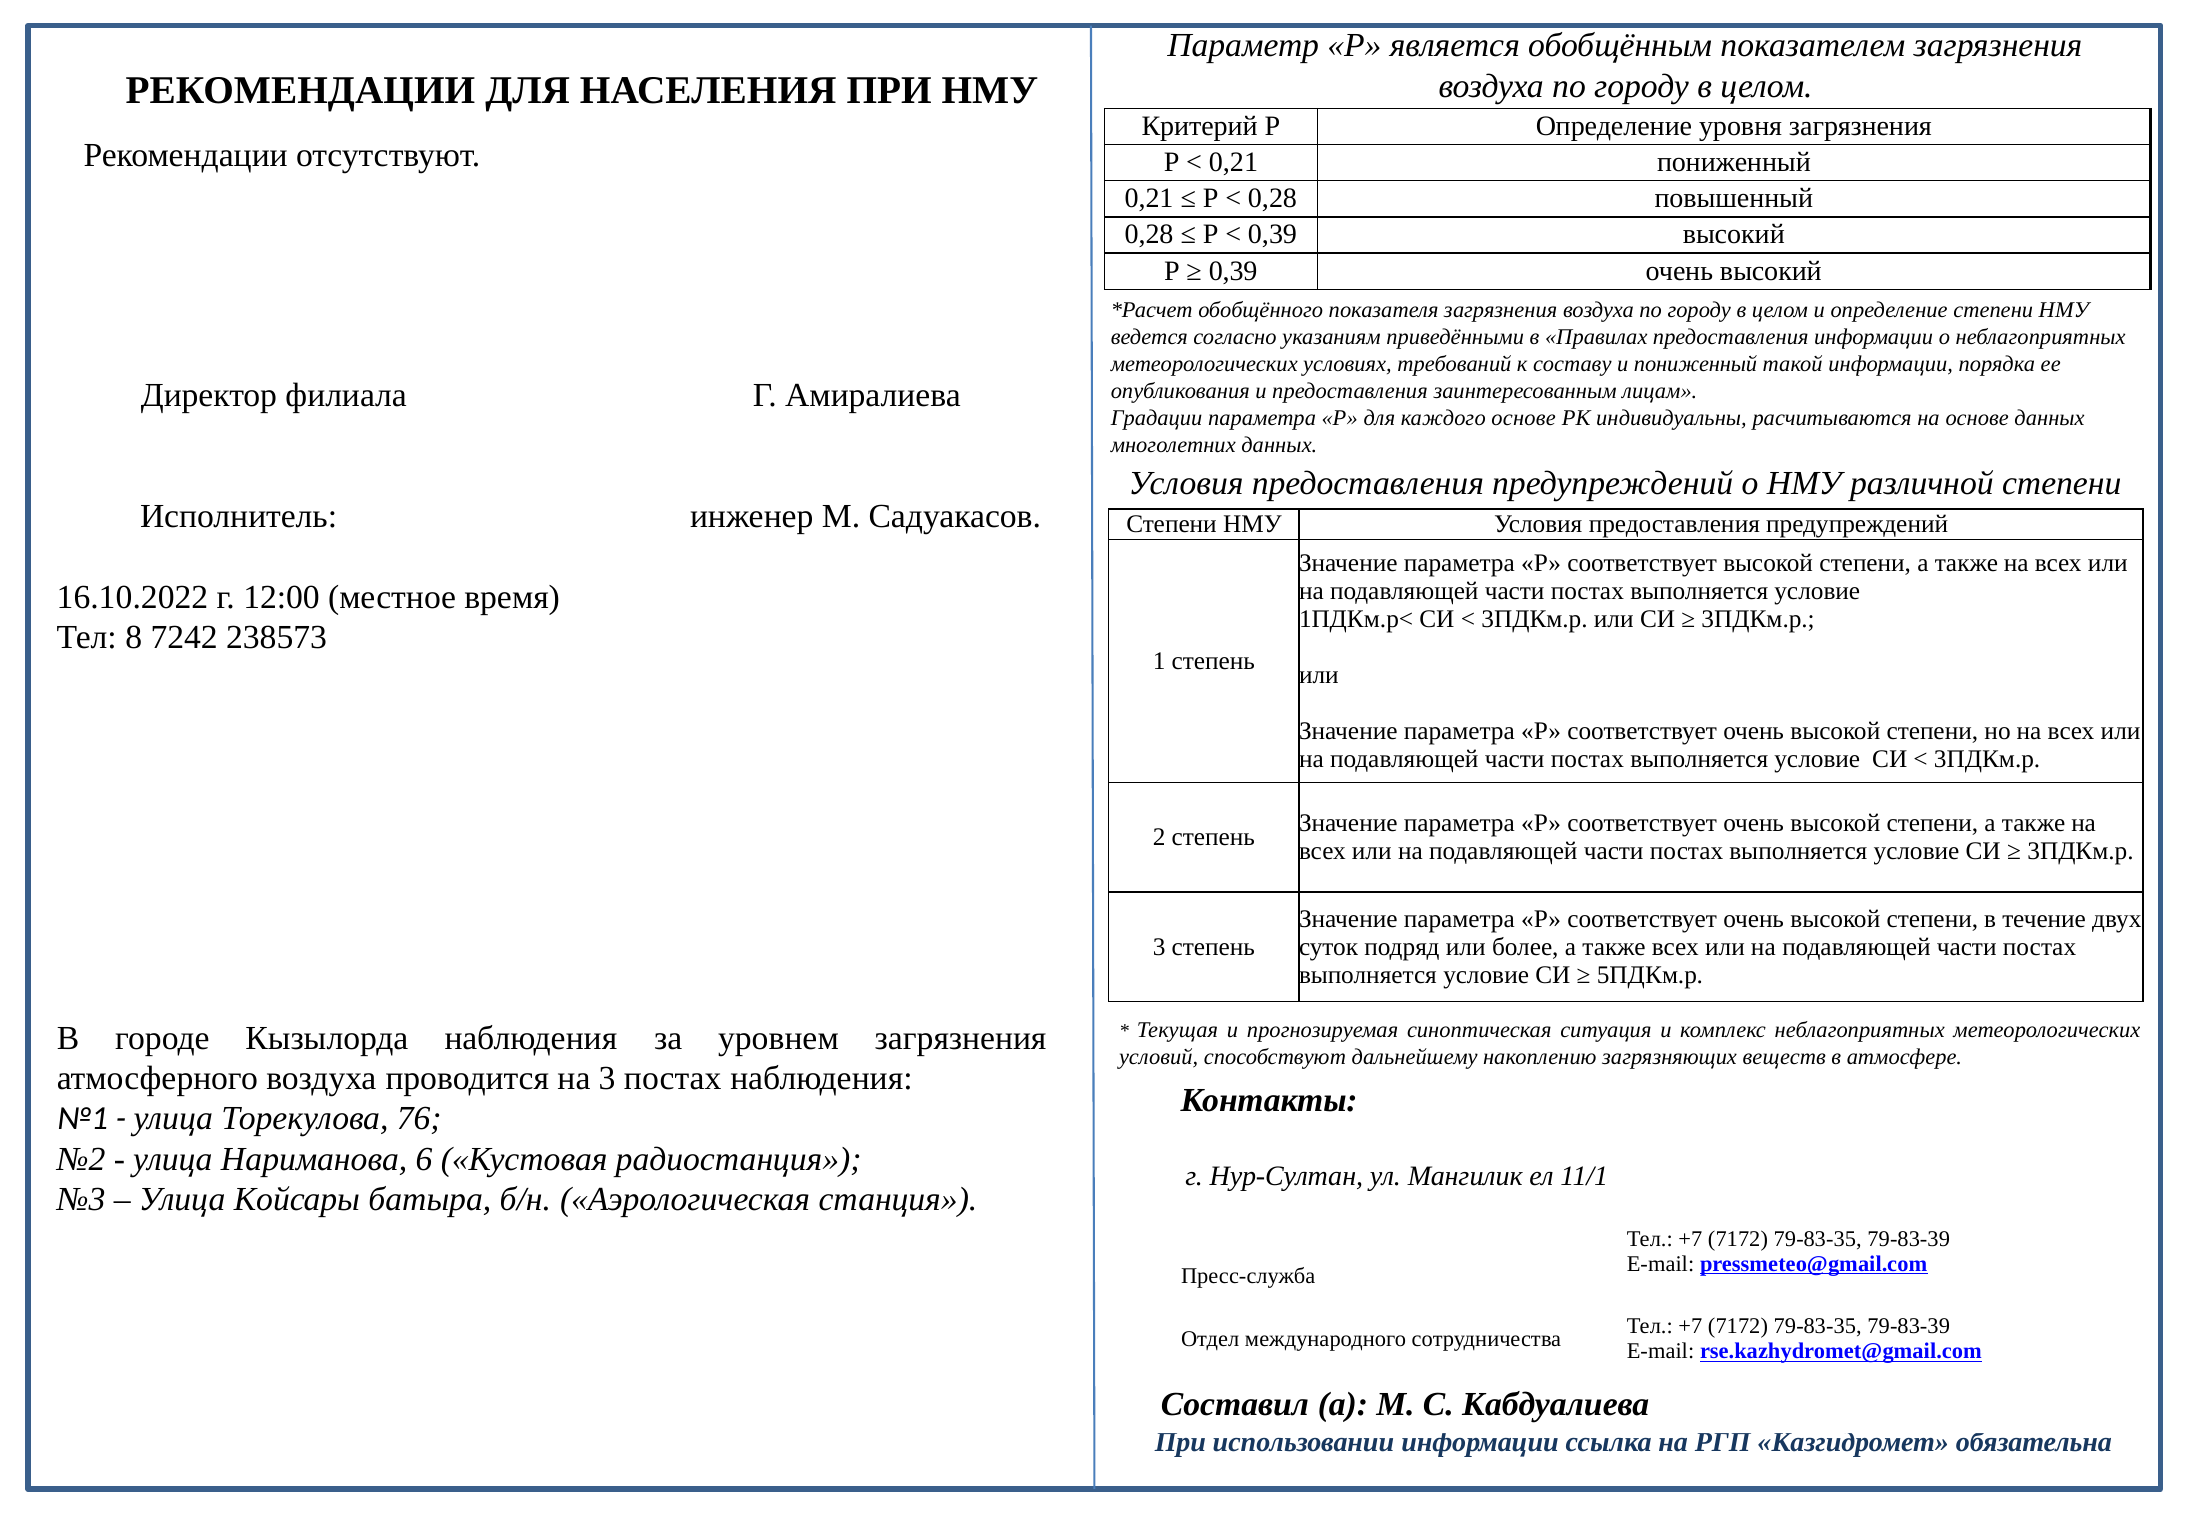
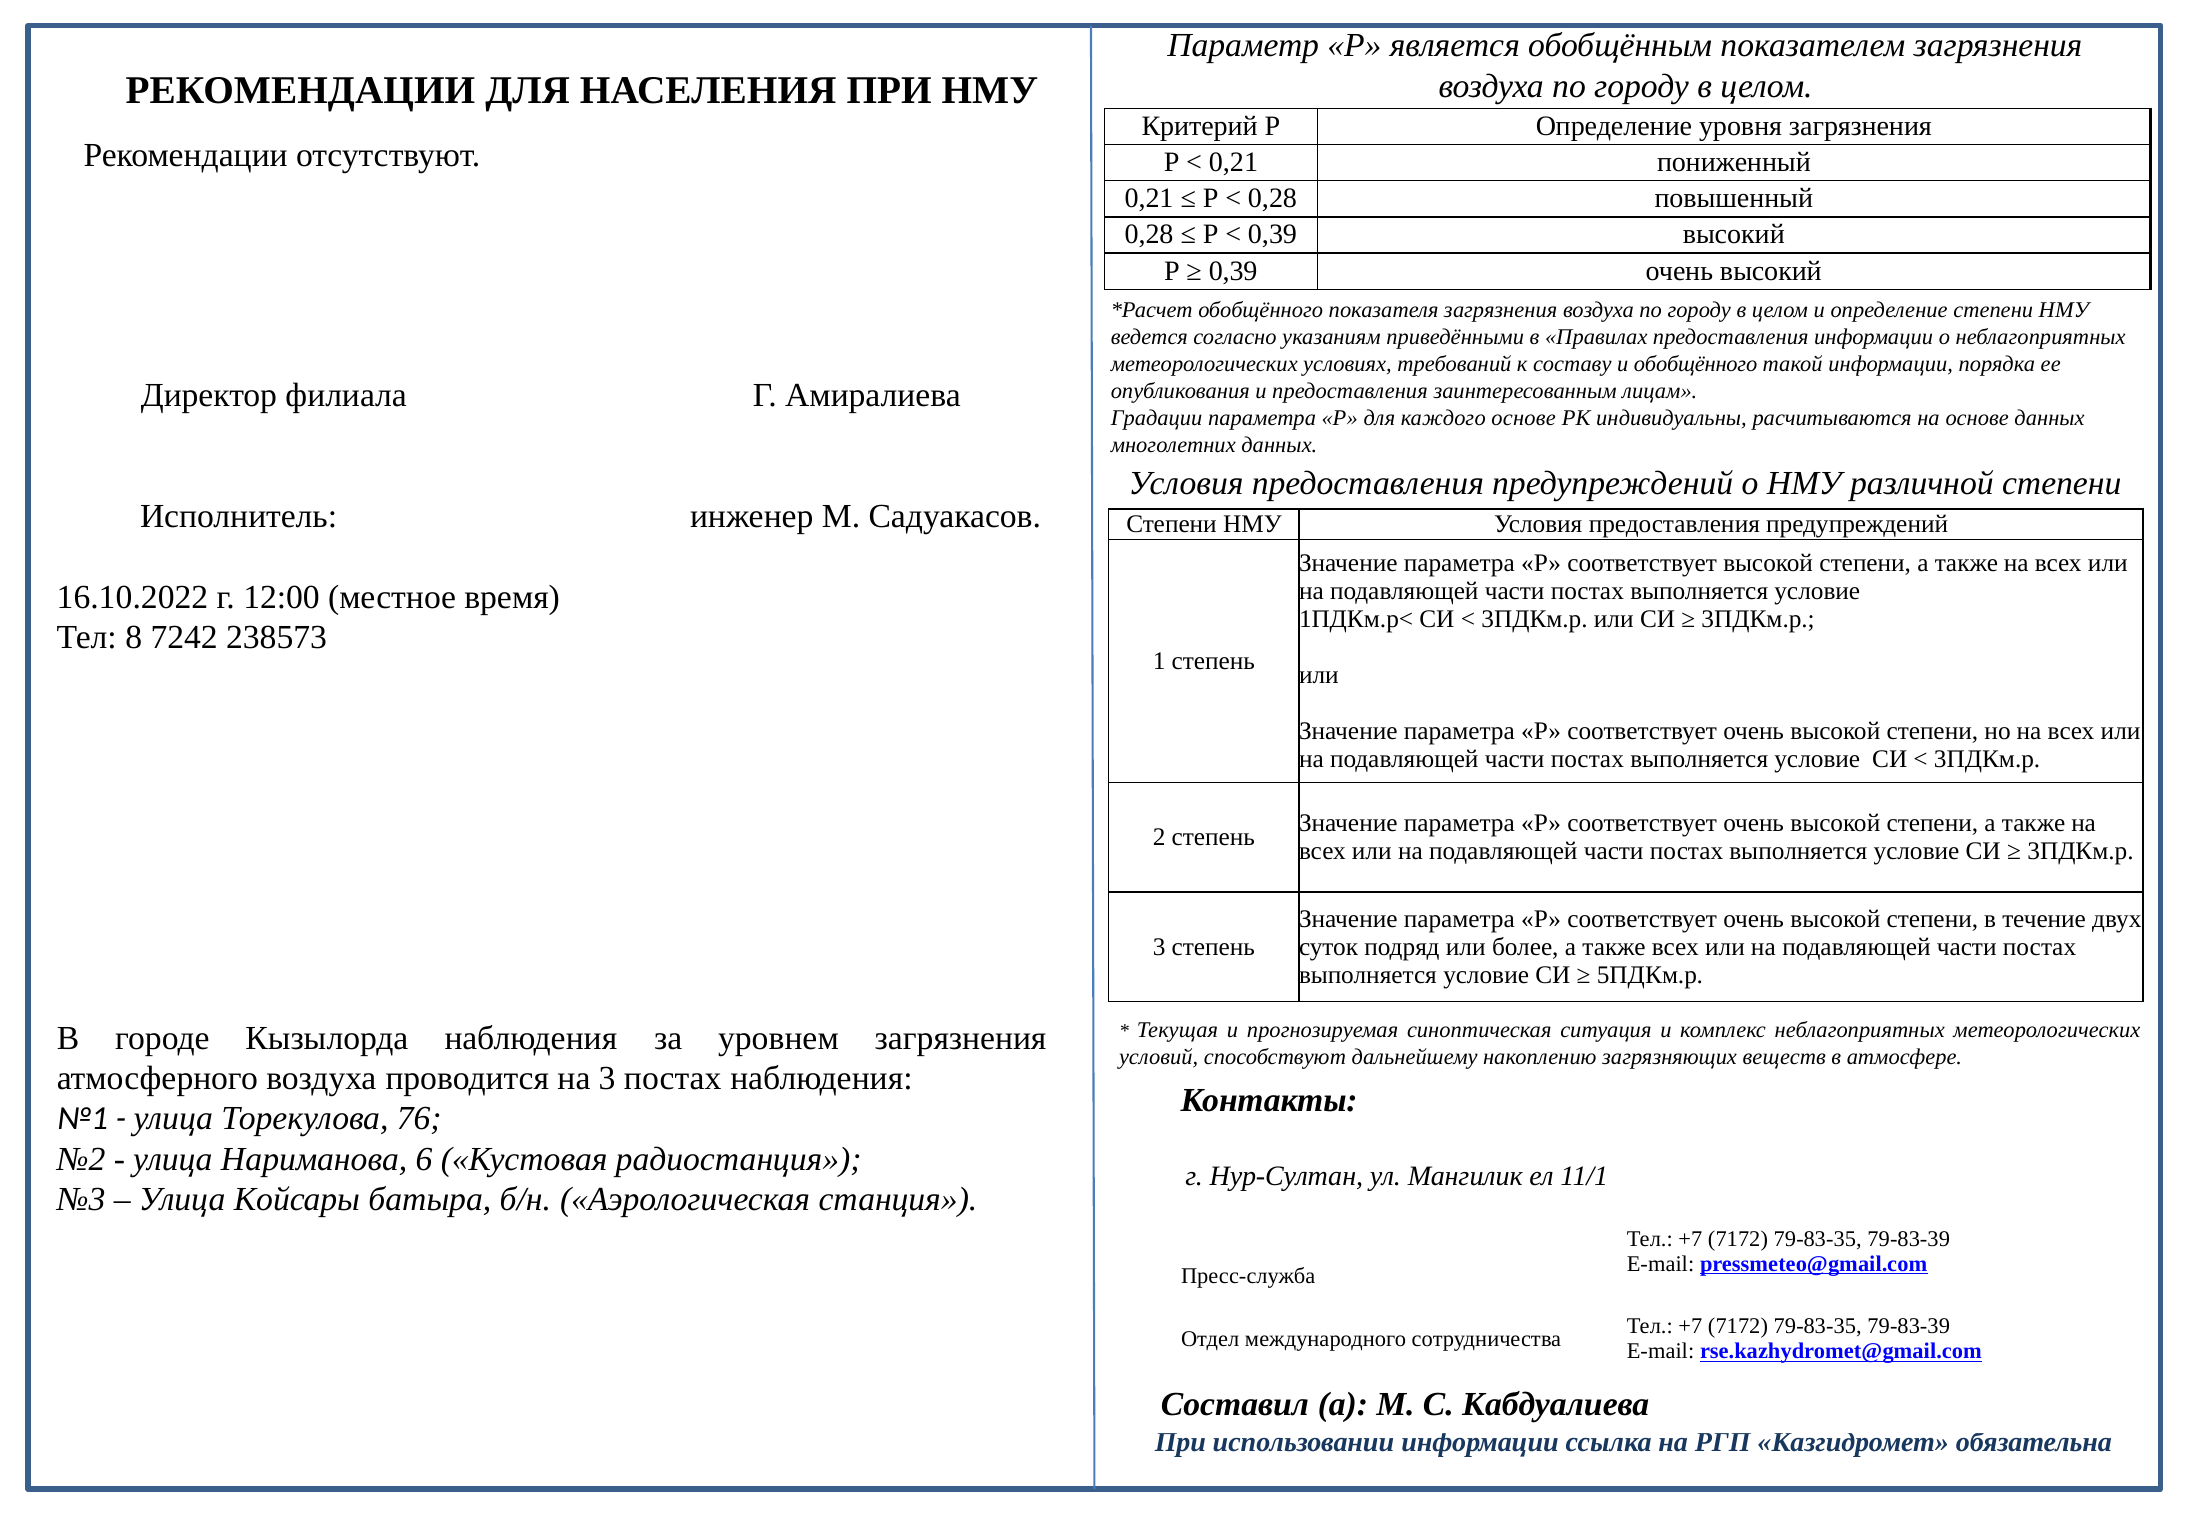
и пониженный: пониженный -> обобщённого
